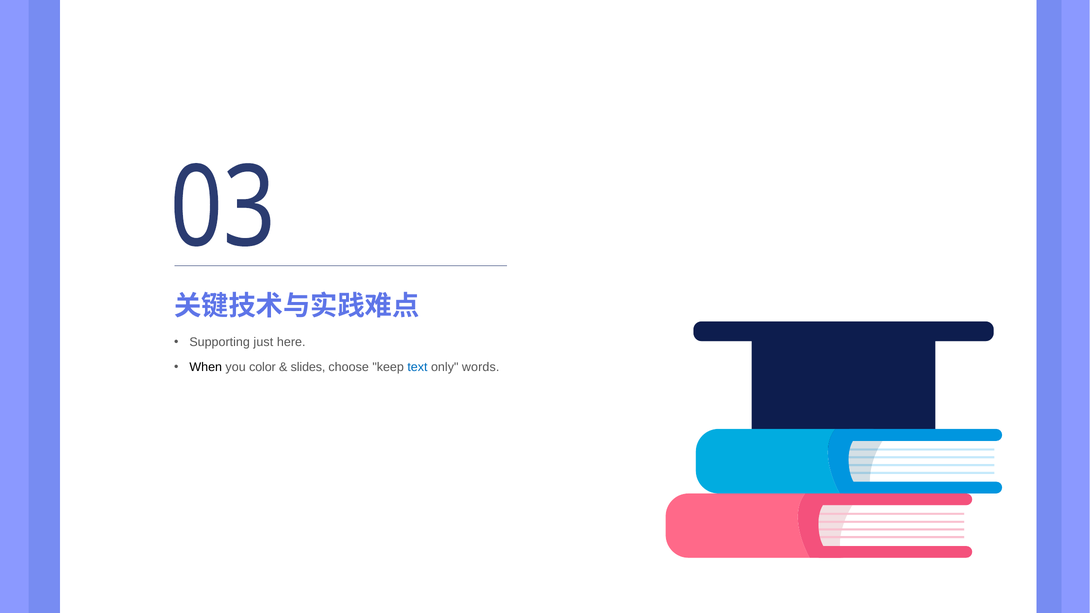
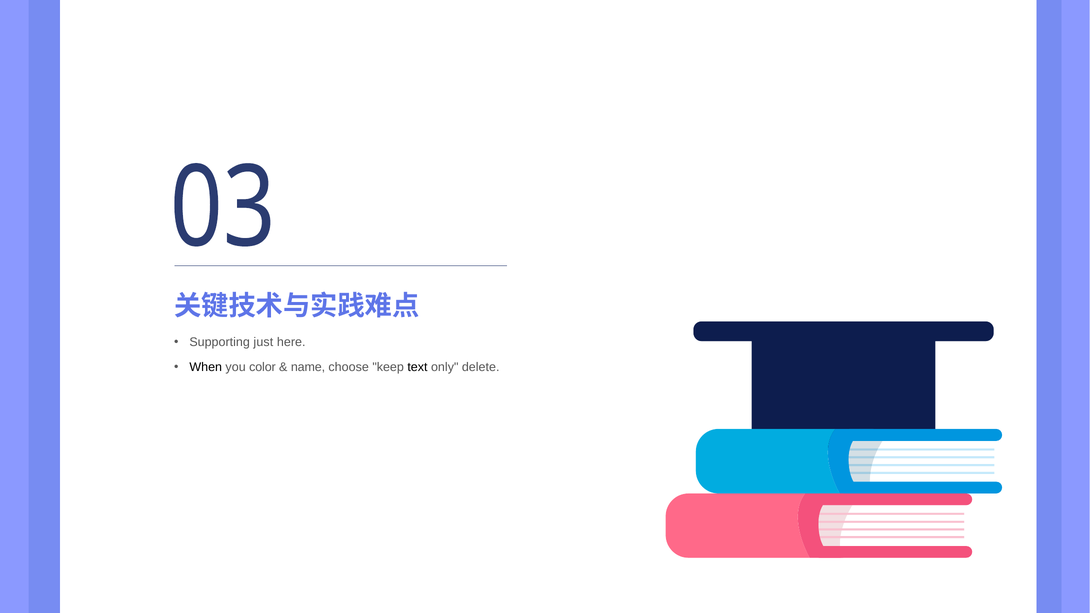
slides: slides -> name
text colour: blue -> black
words: words -> delete
